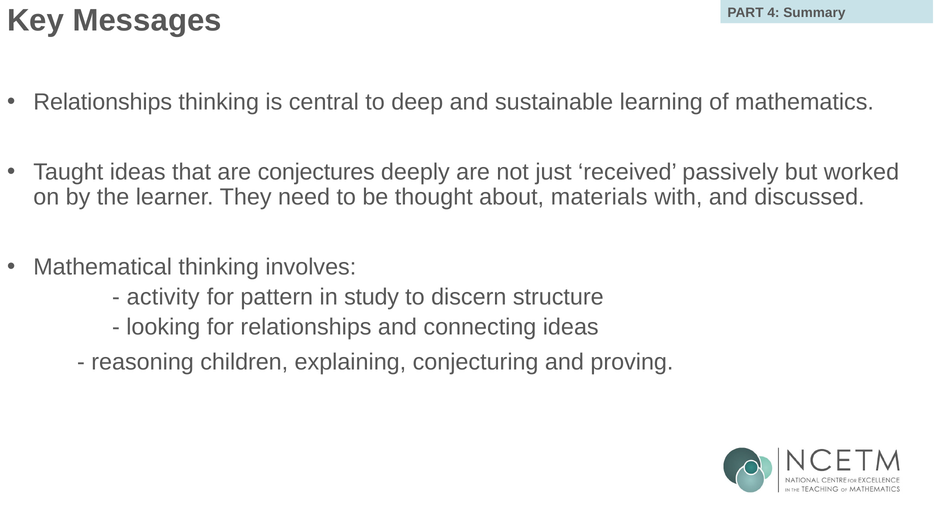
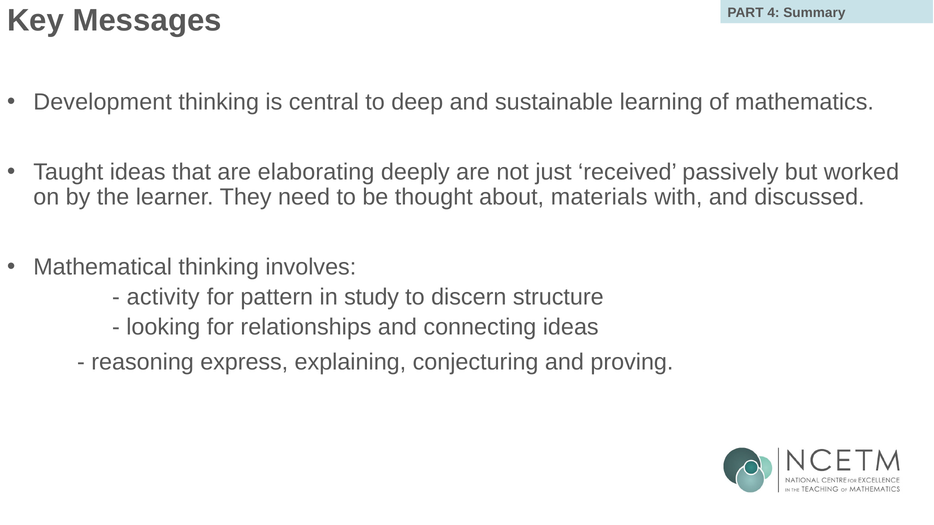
Relationships at (103, 102): Relationships -> Development
conjectures: conjectures -> elaborating
children: children -> express
